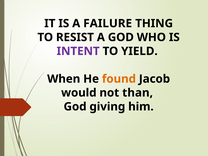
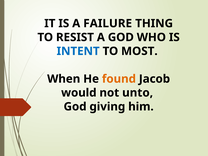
INTENT colour: purple -> blue
YIELD: YIELD -> MOST
than: than -> unto
